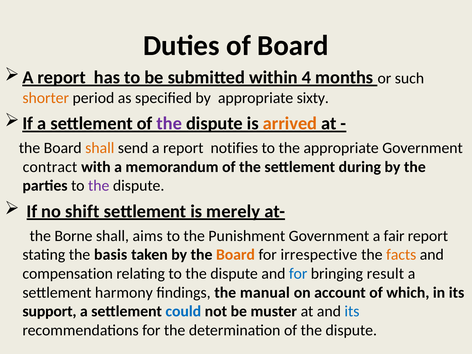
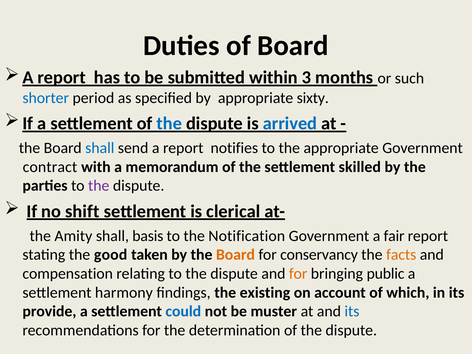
4: 4 -> 3
shorter colour: orange -> blue
the at (169, 123) colour: purple -> blue
arrived colour: orange -> blue
shall at (100, 148) colour: orange -> blue
during: during -> skilled
merely: merely -> clerical
Borne: Borne -> Amity
aims: aims -> basis
Punishment: Punishment -> Notification
basis: basis -> good
irrespective: irrespective -> conservancy
for at (298, 274) colour: blue -> orange
result: result -> public
manual: manual -> existing
support: support -> provide
